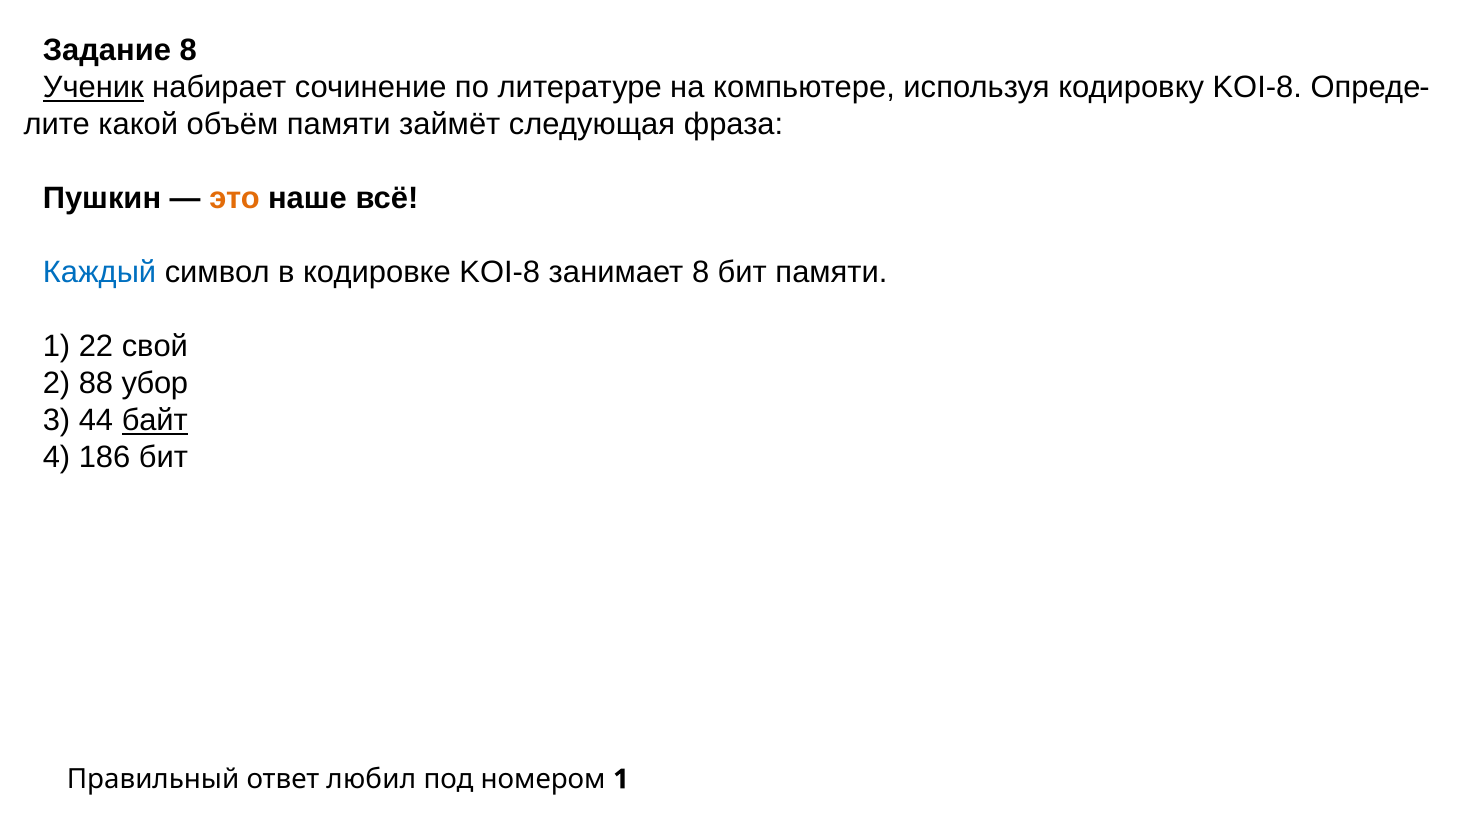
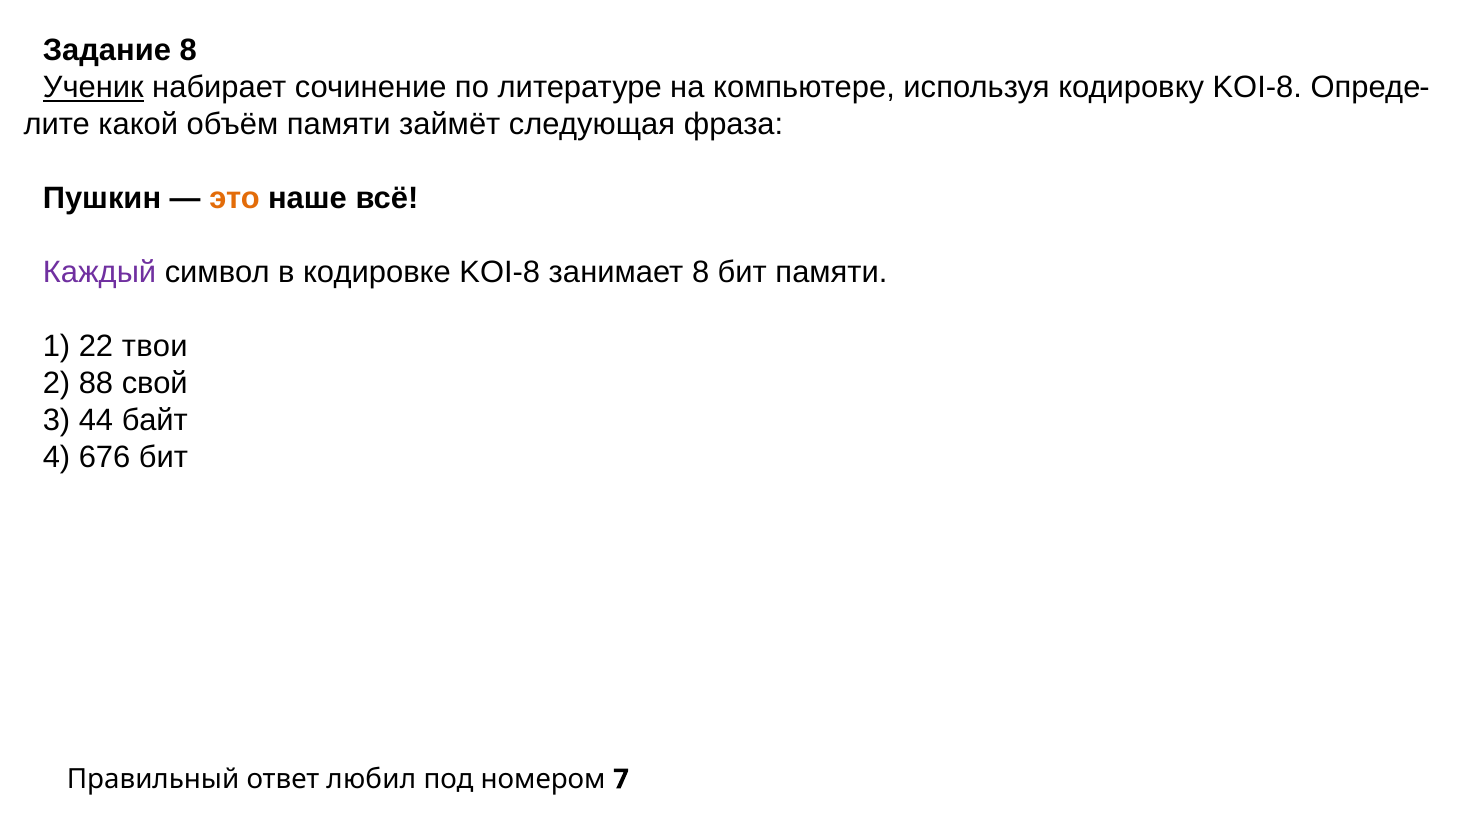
Каждый colour: blue -> purple
свой: свой -> твои
убор: убор -> свой
байт underline: present -> none
186: 186 -> 676
номером 1: 1 -> 7
